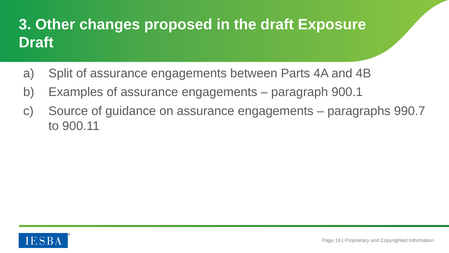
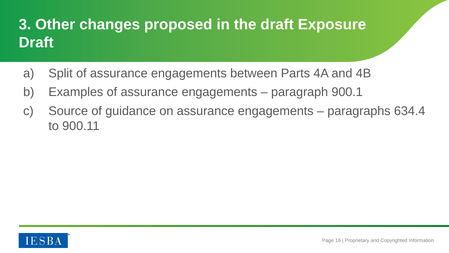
990.7: 990.7 -> 634.4
